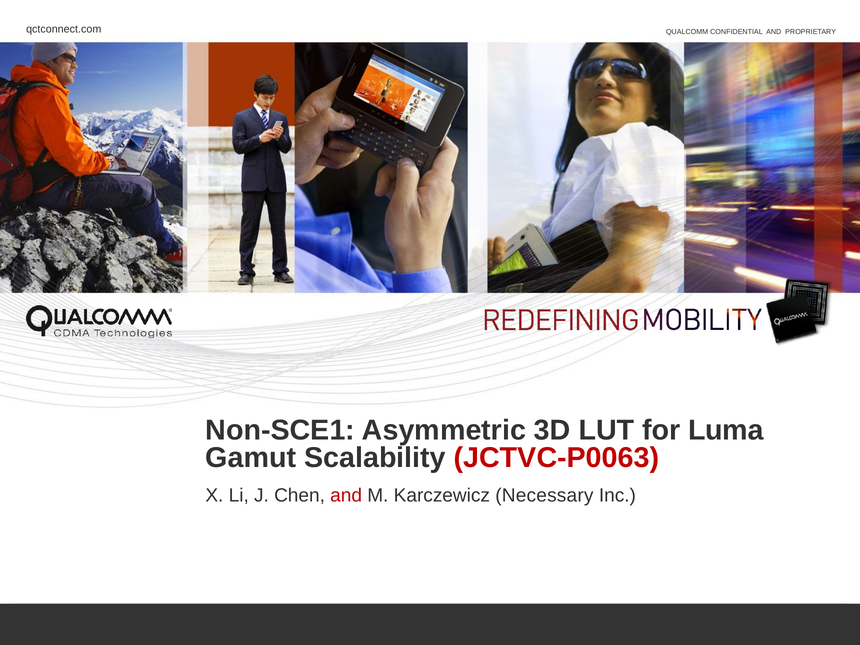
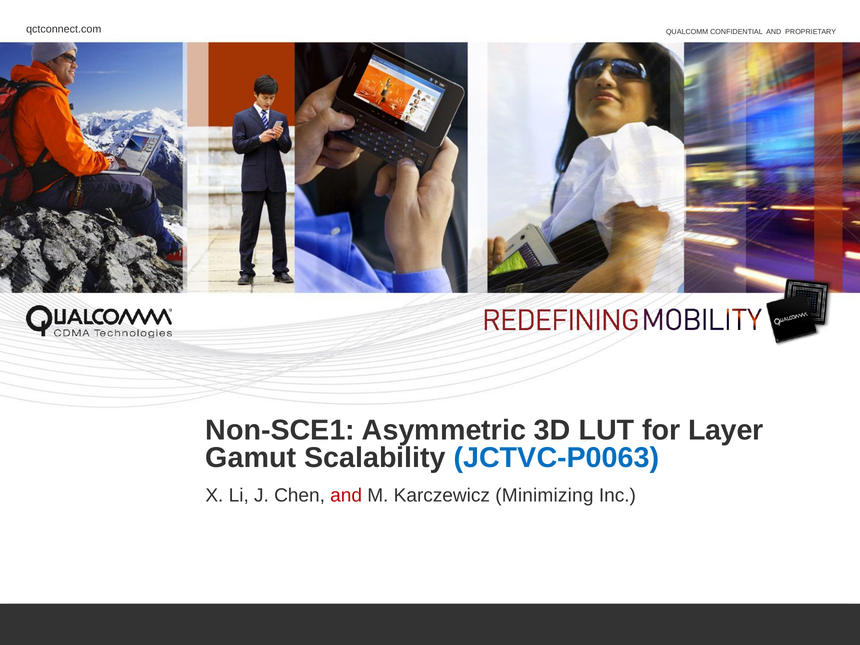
Luma: Luma -> Layer
JCTVC-P0063 colour: red -> blue
Necessary: Necessary -> Minimizing
